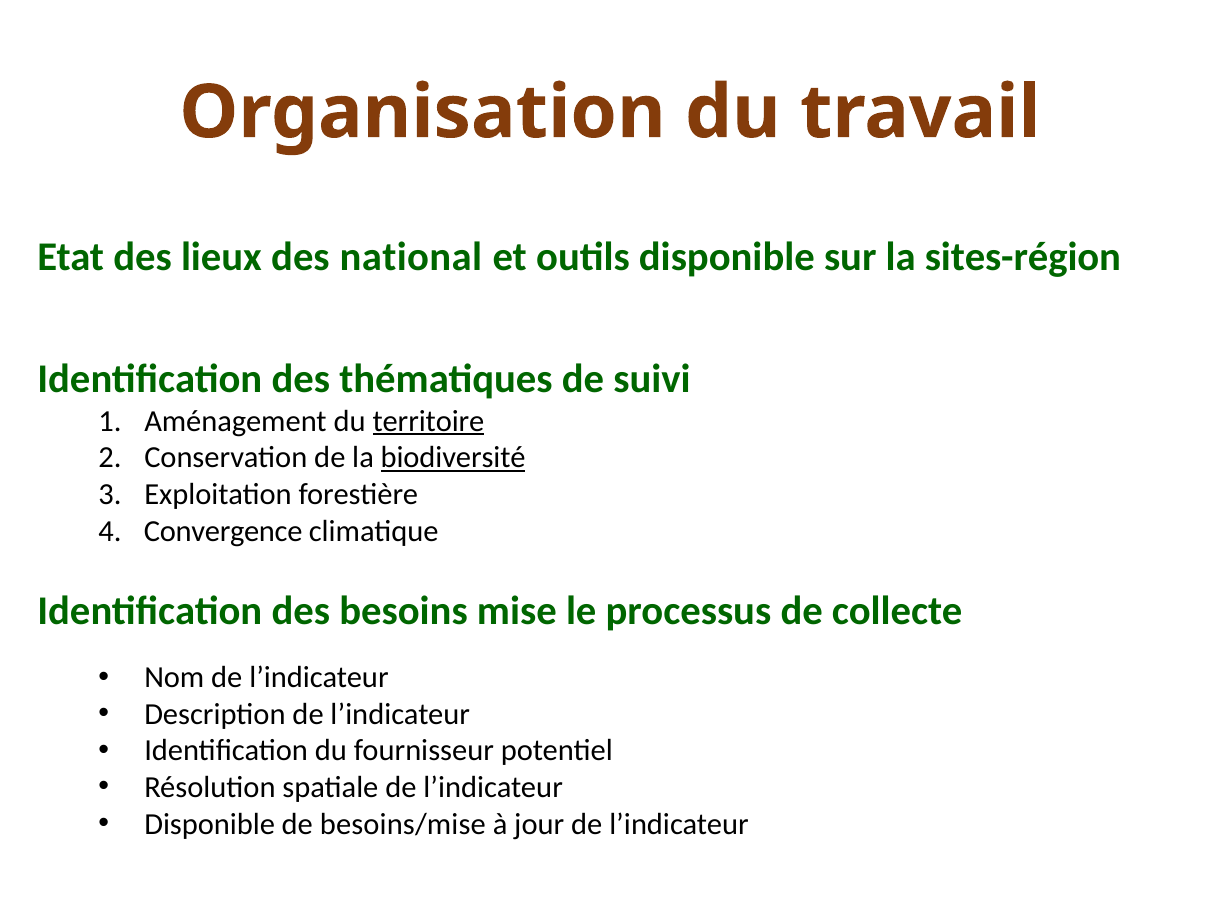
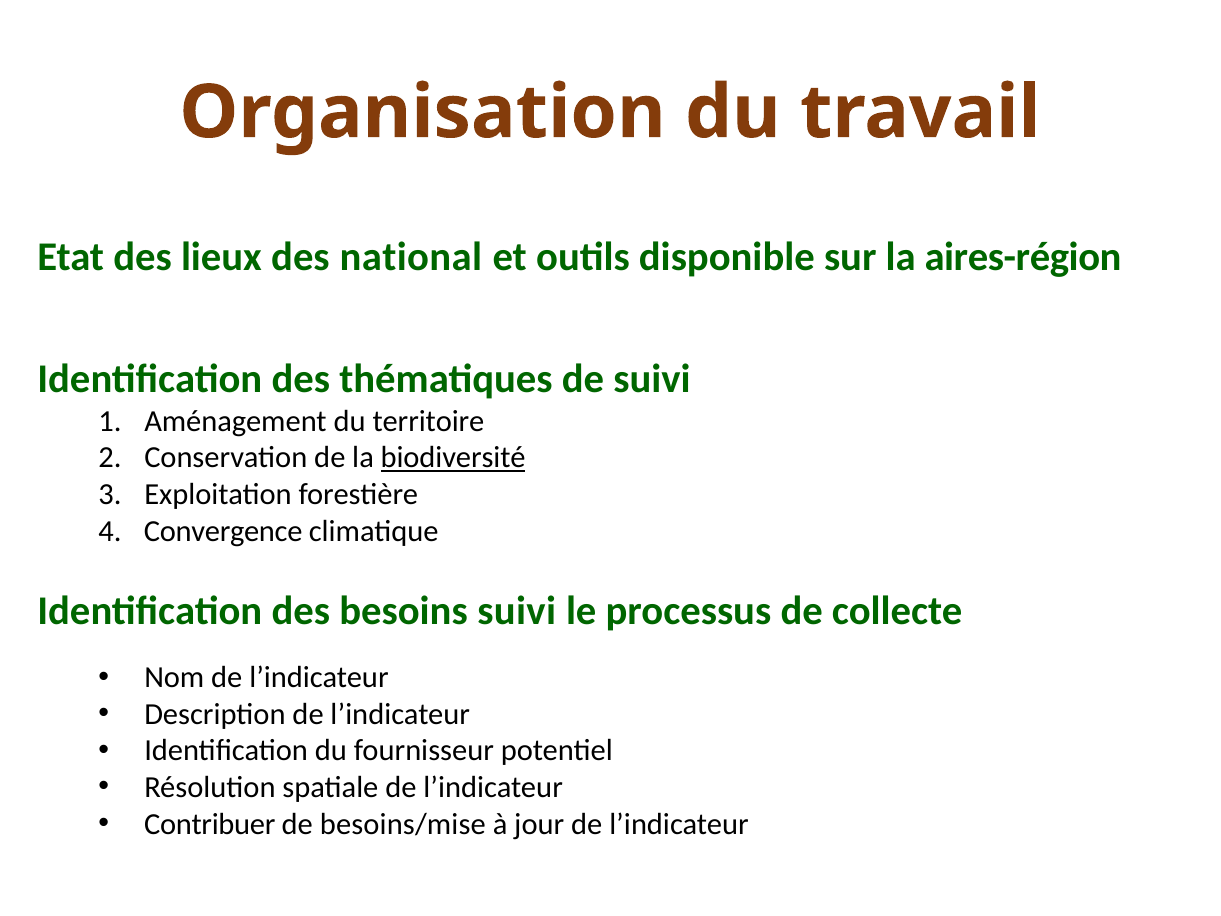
sites-région: sites-région -> aires-région
territoire underline: present -> none
besoins mise: mise -> suivi
Disponible at (210, 824): Disponible -> Contribuer
